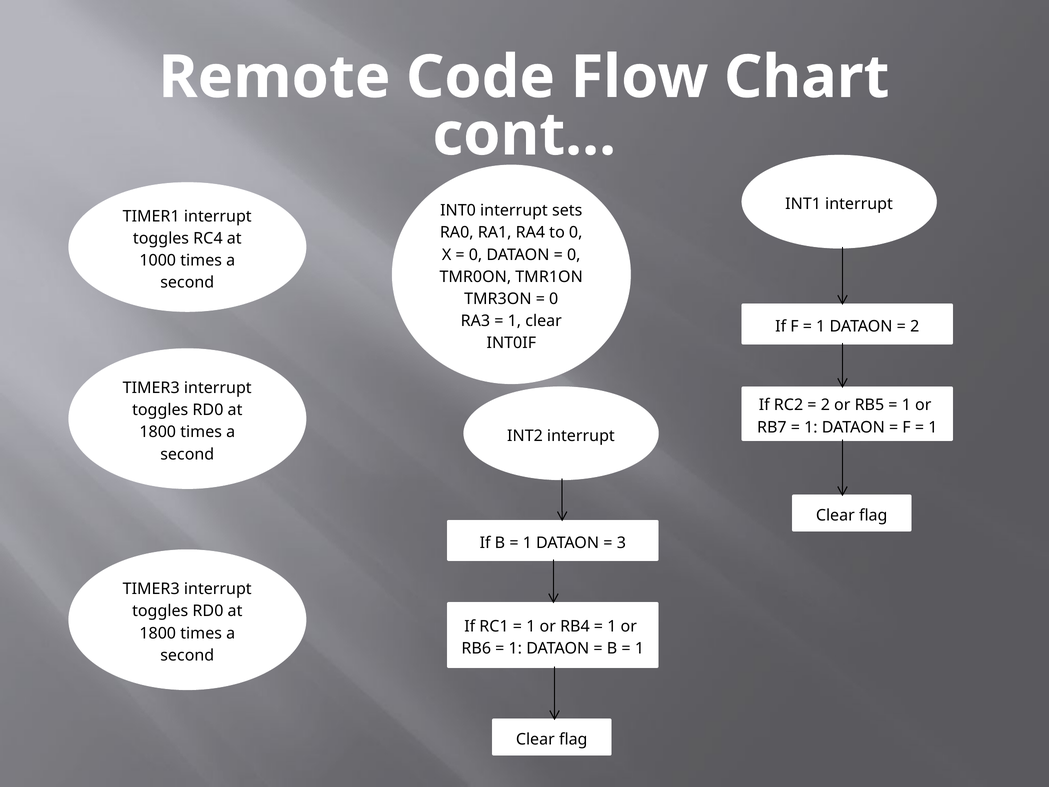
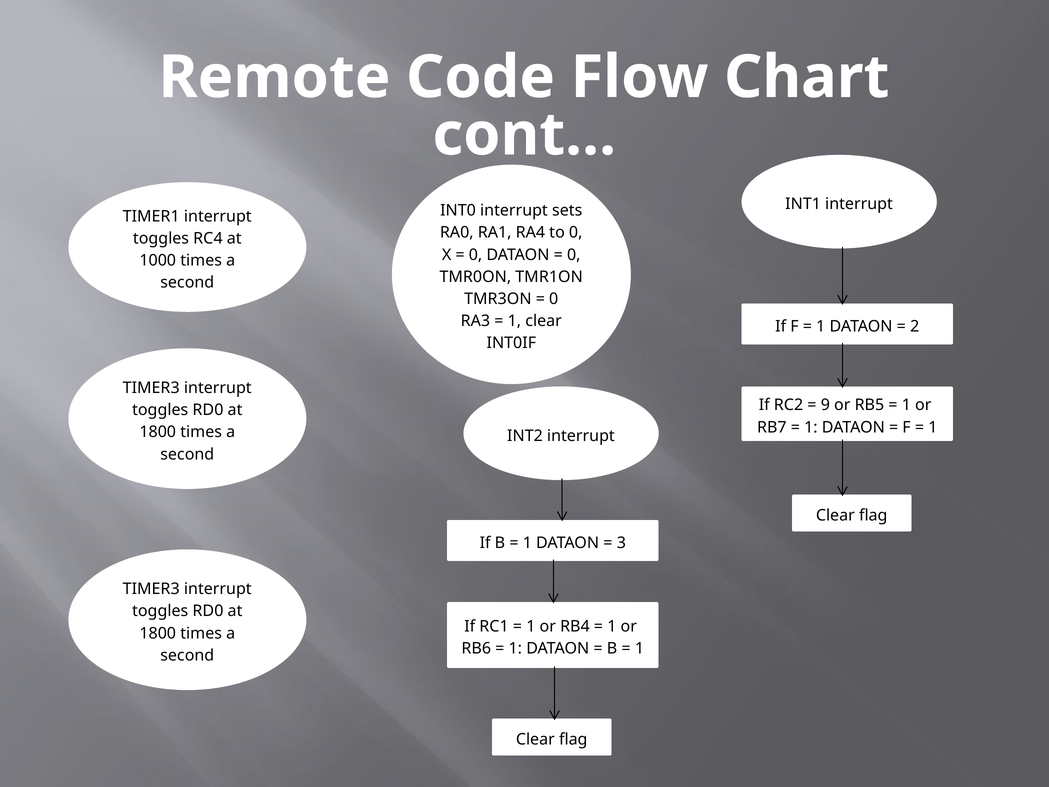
2 at (825, 405): 2 -> 9
